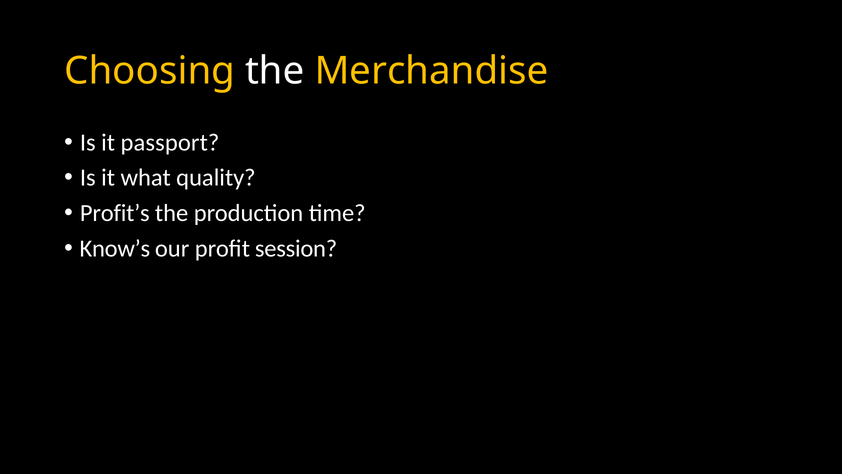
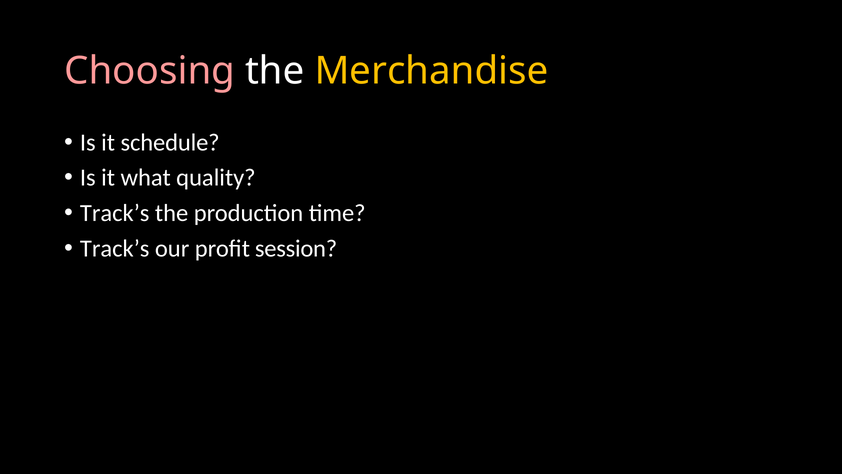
Choosing colour: yellow -> pink
passport: passport -> schedule
Profit’s at (115, 213): Profit’s -> Track’s
Know’s at (115, 248): Know’s -> Track’s
